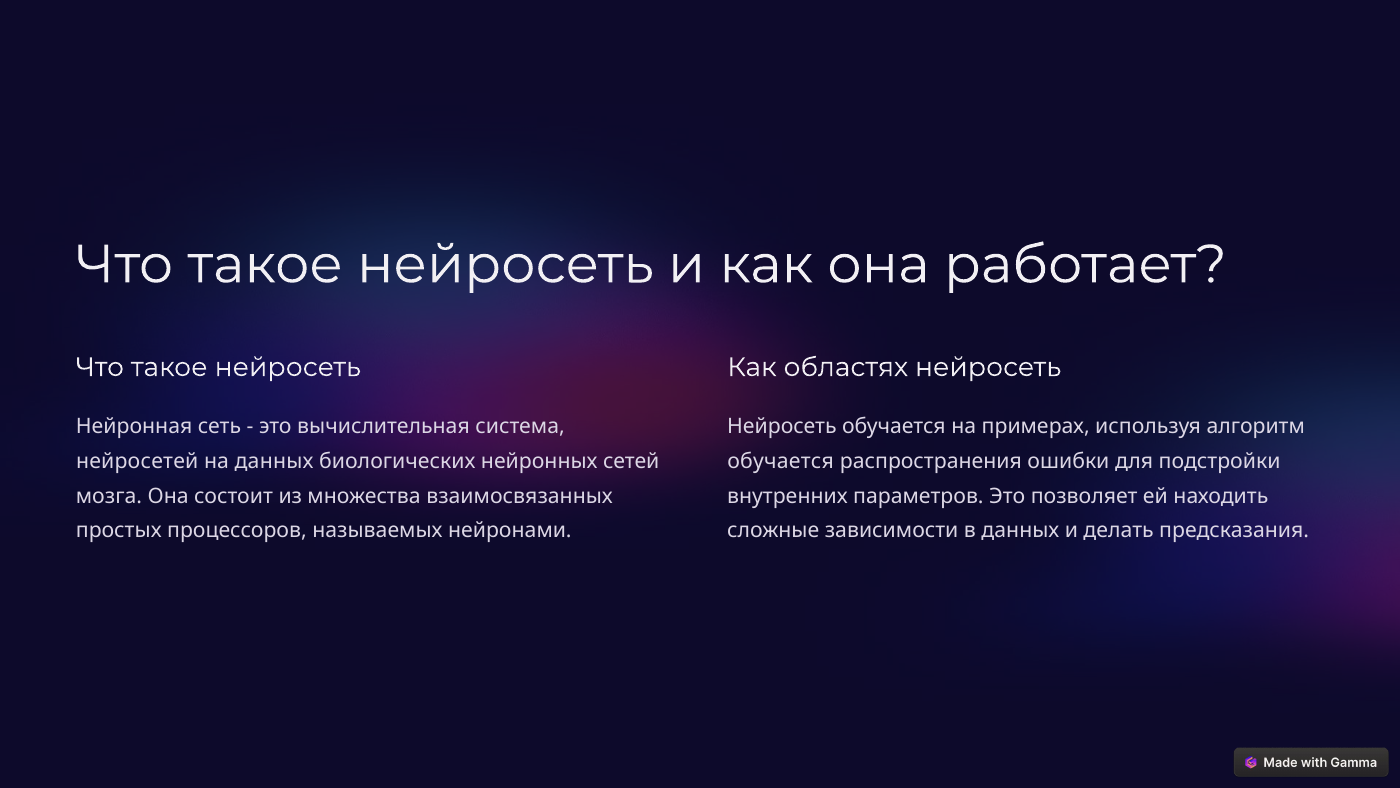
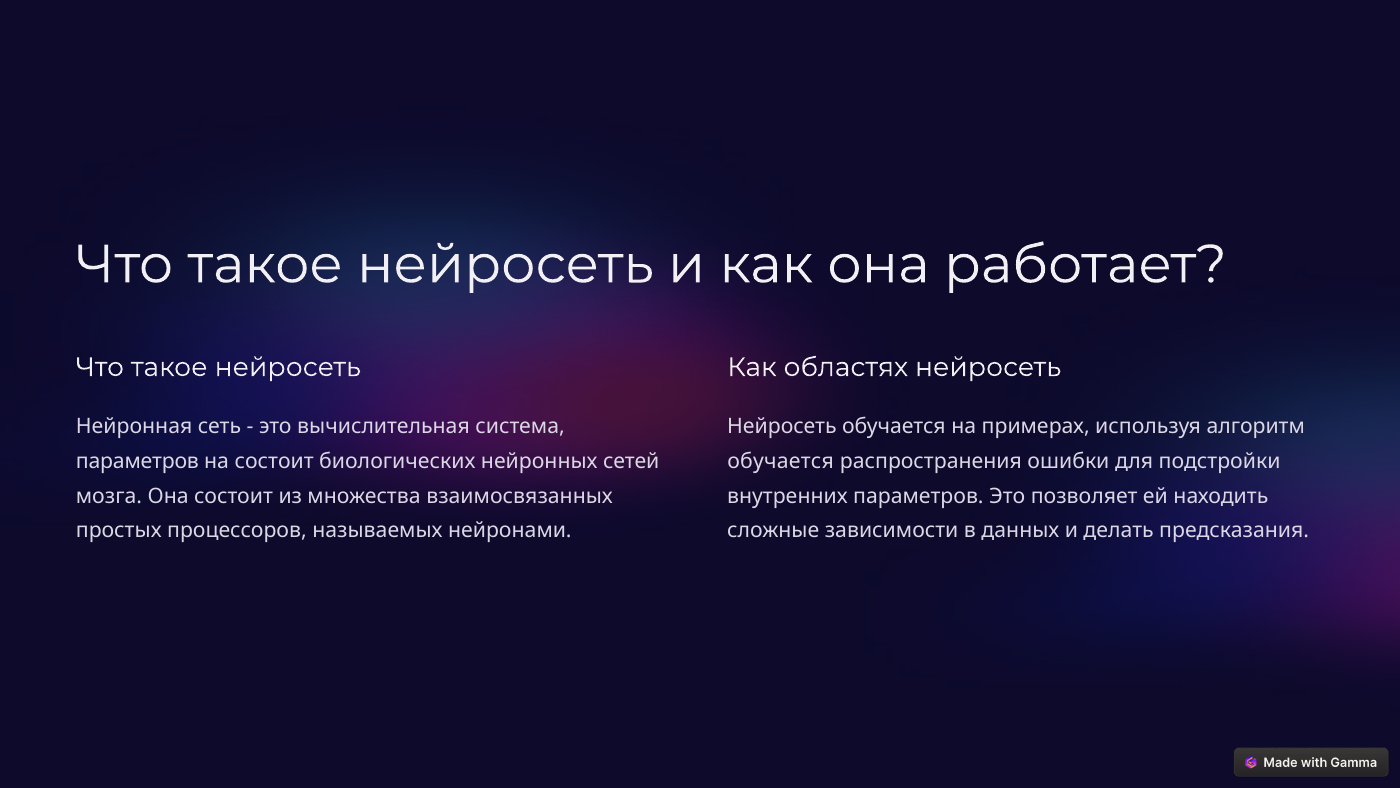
нейросетей at (137, 461): нейросетей -> параметров
на данных: данных -> состоит
